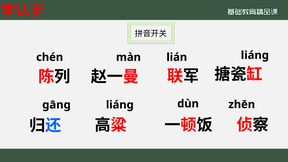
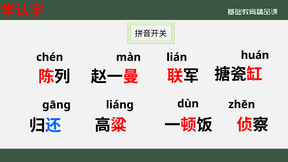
lián liáng: liáng -> huán
